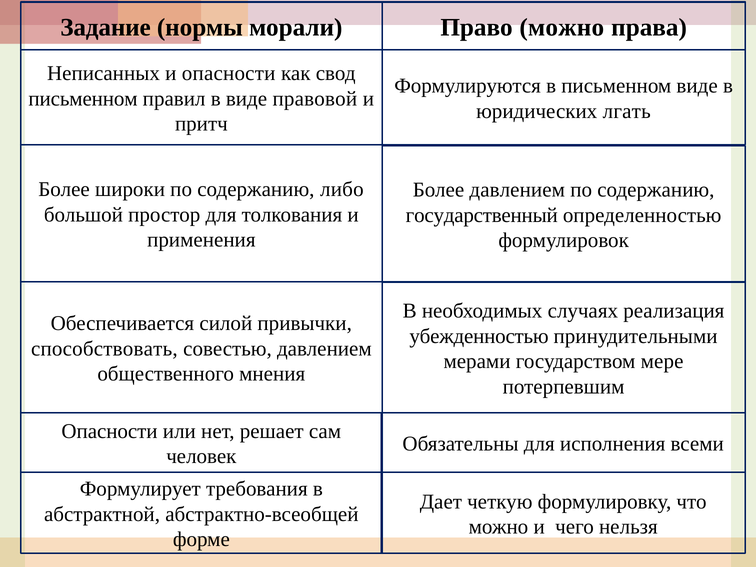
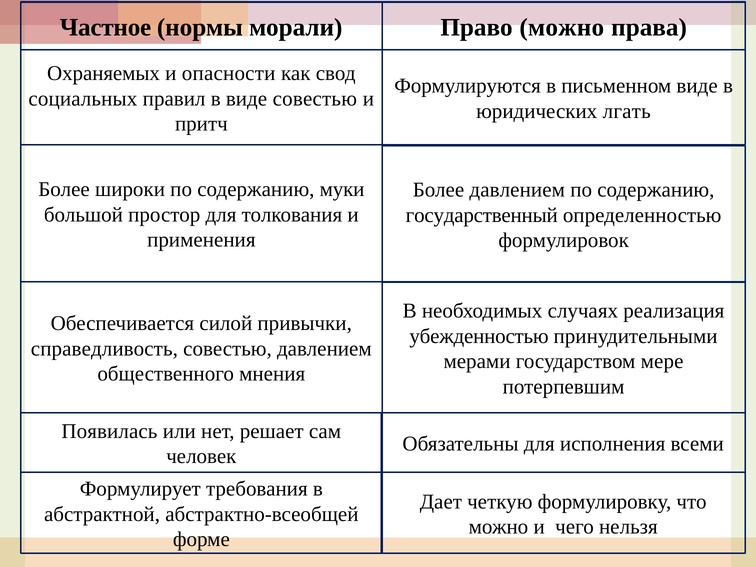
Задание: Задание -> Частное
Неписанных: Неписанных -> Охраняемых
письменном at (83, 99): письменном -> социальных
виде правовой: правовой -> совестью
либо: либо -> муки
способствовать: способствовать -> справедливость
Опасности at (110, 431): Опасности -> Появилась
